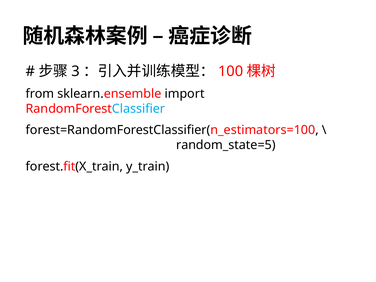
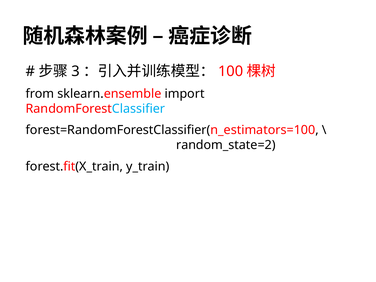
random_state=5: random_state=5 -> random_state=2
